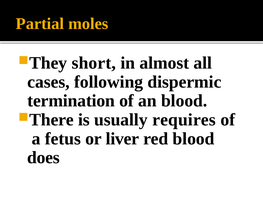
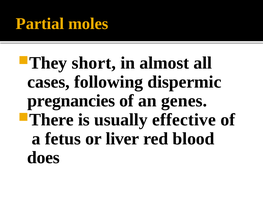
termination: termination -> pregnancies
an blood: blood -> genes
requires: requires -> effective
